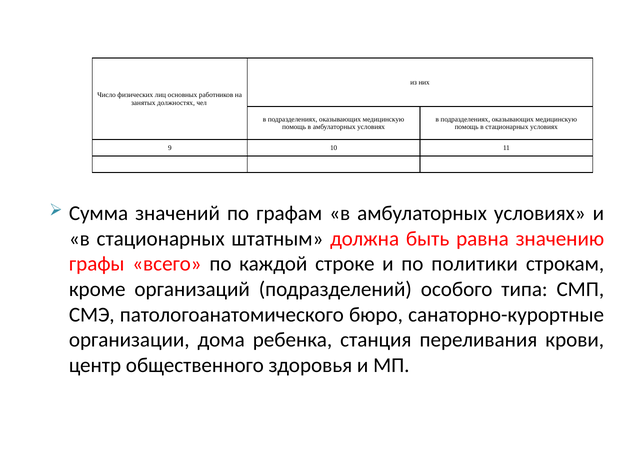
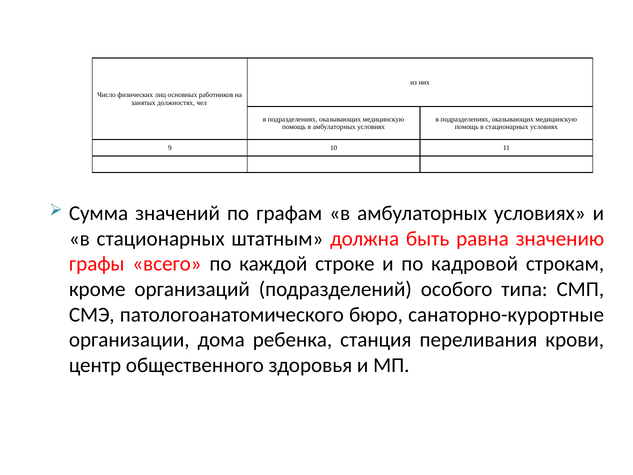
политики: политики -> кадровой
